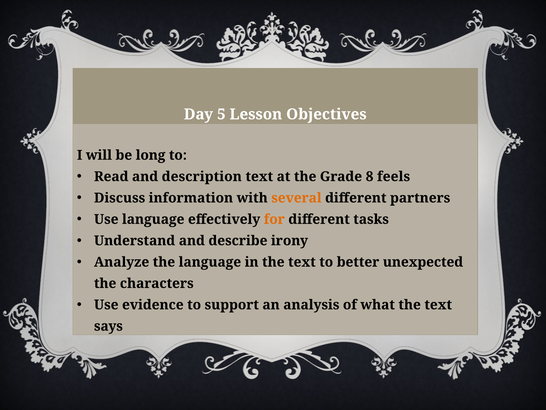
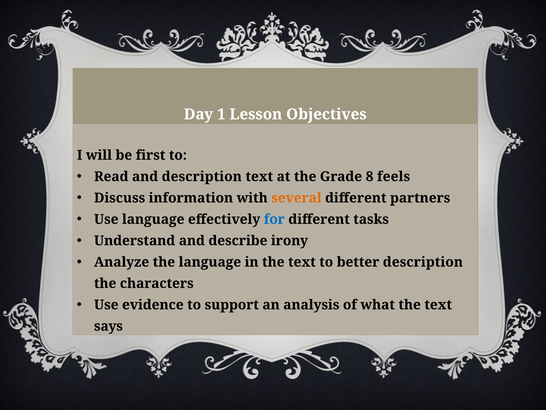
5: 5 -> 1
long: long -> first
for colour: orange -> blue
better unexpected: unexpected -> description
